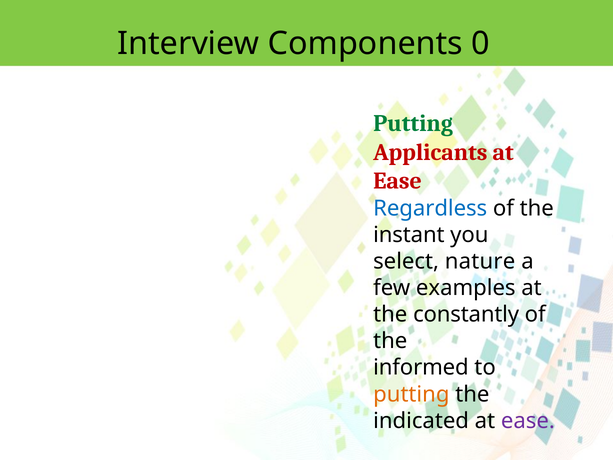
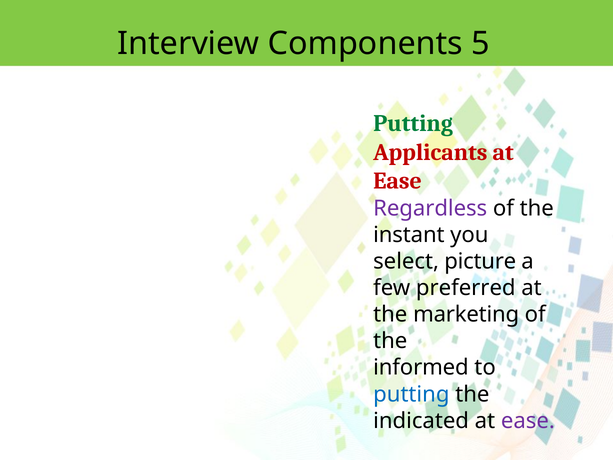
0: 0 -> 5
Regardless colour: blue -> purple
nature: nature -> picture
examples: examples -> preferred
constantly: constantly -> marketing
putting at (411, 394) colour: orange -> blue
